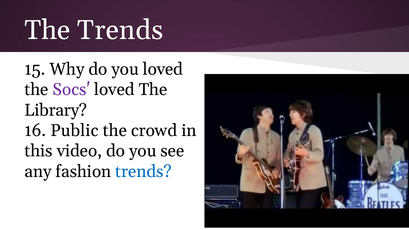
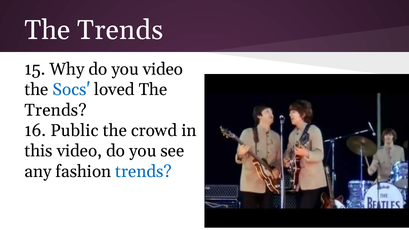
you loved: loved -> video
Socs colour: purple -> blue
Library at (56, 110): Library -> Trends
